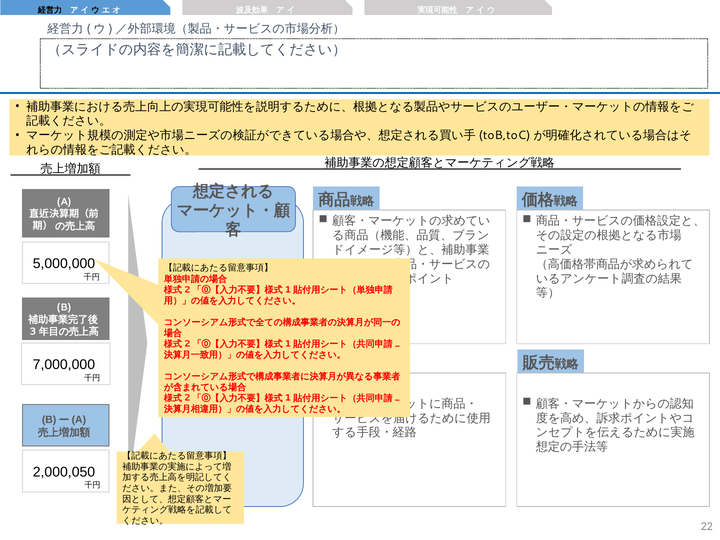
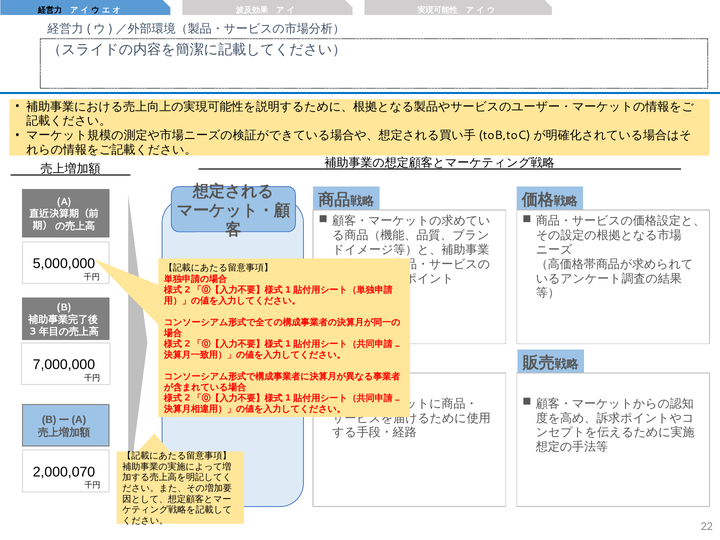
2,000,050: 2,000,050 -> 2,000,070
